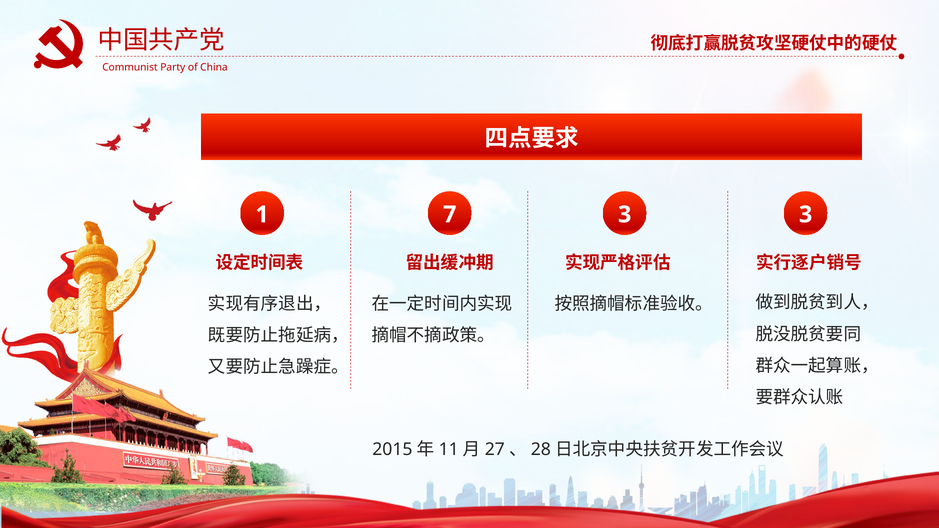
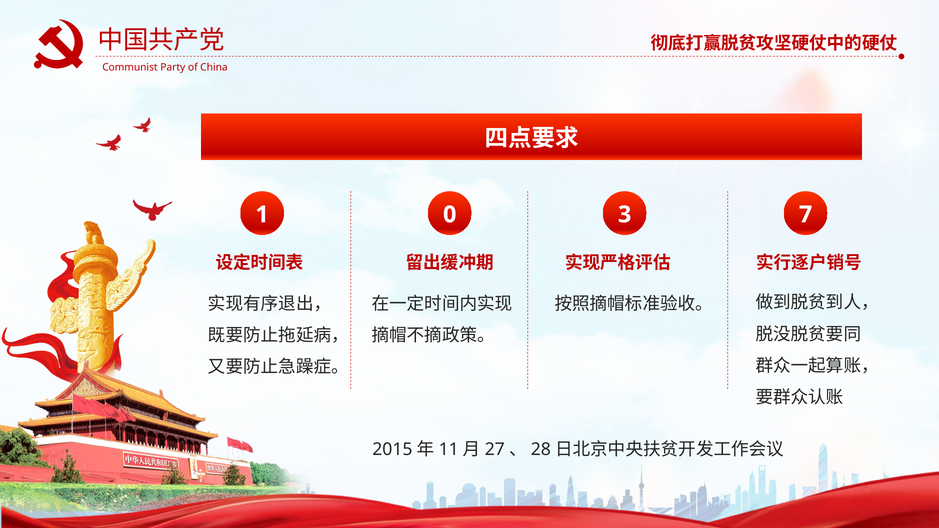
7: 7 -> 0
3 3: 3 -> 7
